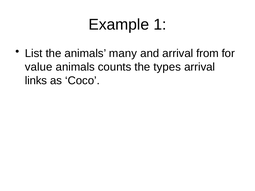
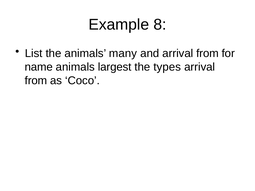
1: 1 -> 8
value: value -> name
counts: counts -> largest
links at (36, 81): links -> from
